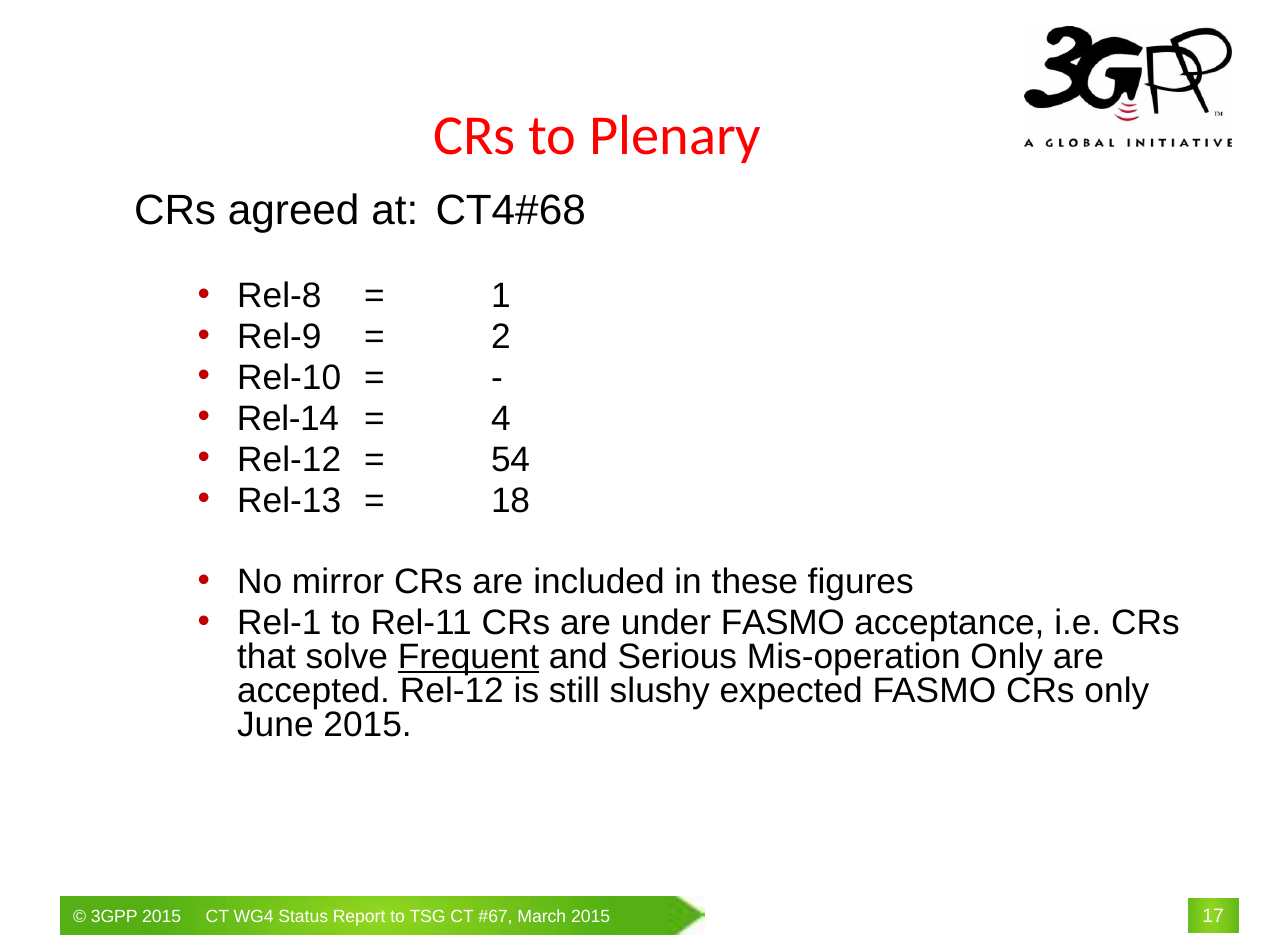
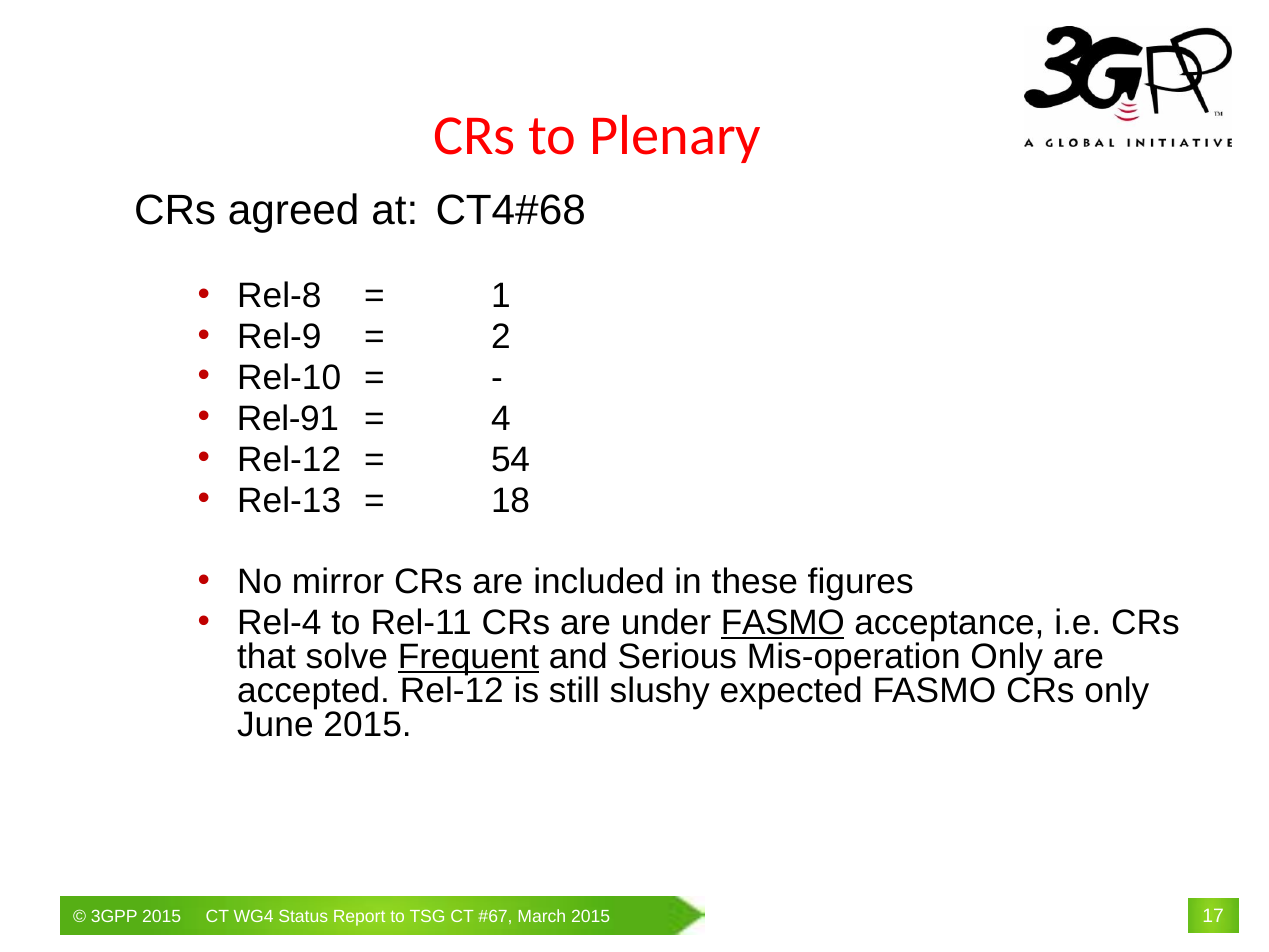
Rel-14: Rel-14 -> Rel-91
Rel-1: Rel-1 -> Rel-4
FASMO at (783, 623) underline: none -> present
